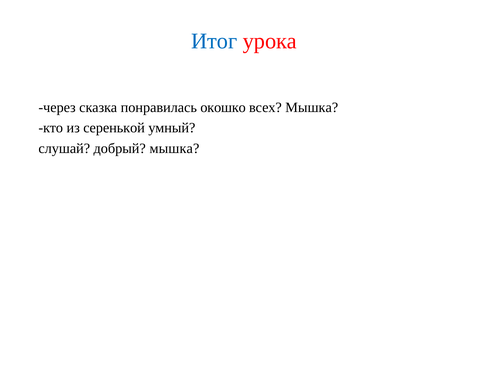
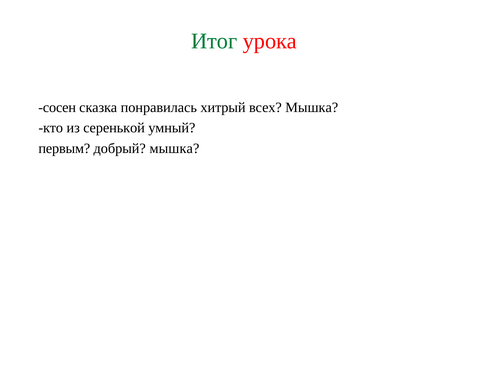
Итог colour: blue -> green
через: через -> сосен
окошко: окошко -> хитрый
слушай: слушай -> первым
